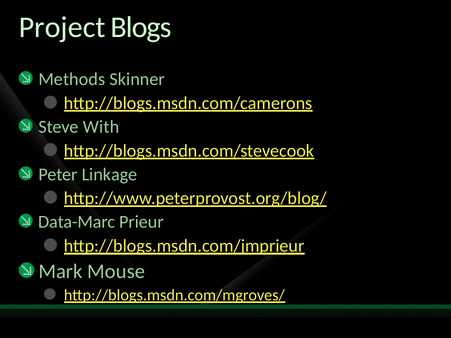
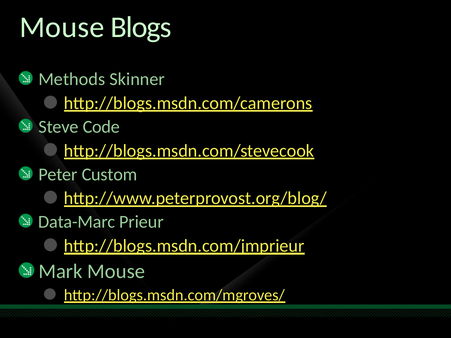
Project at (62, 27): Project -> Mouse
With: With -> Code
Linkage: Linkage -> Custom
